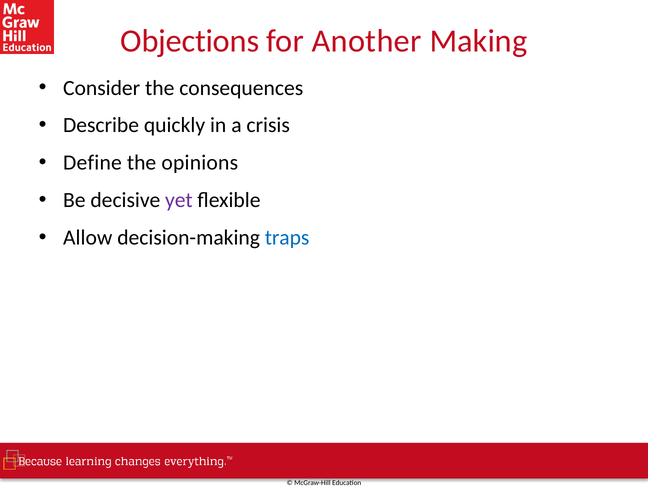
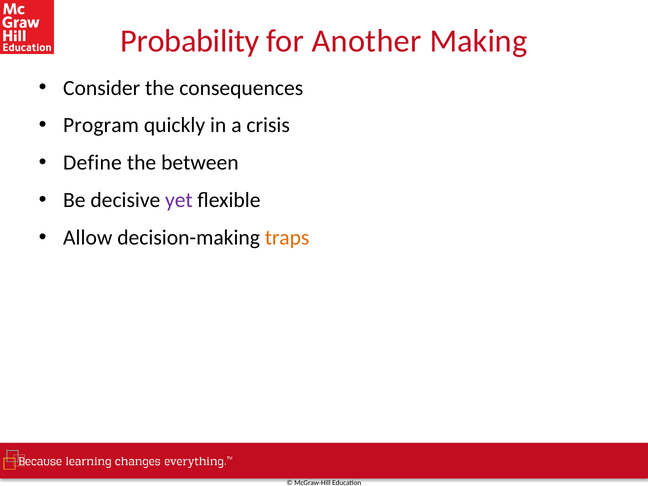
Objections: Objections -> Probability
Describe: Describe -> Program
opinions: opinions -> between
traps colour: blue -> orange
